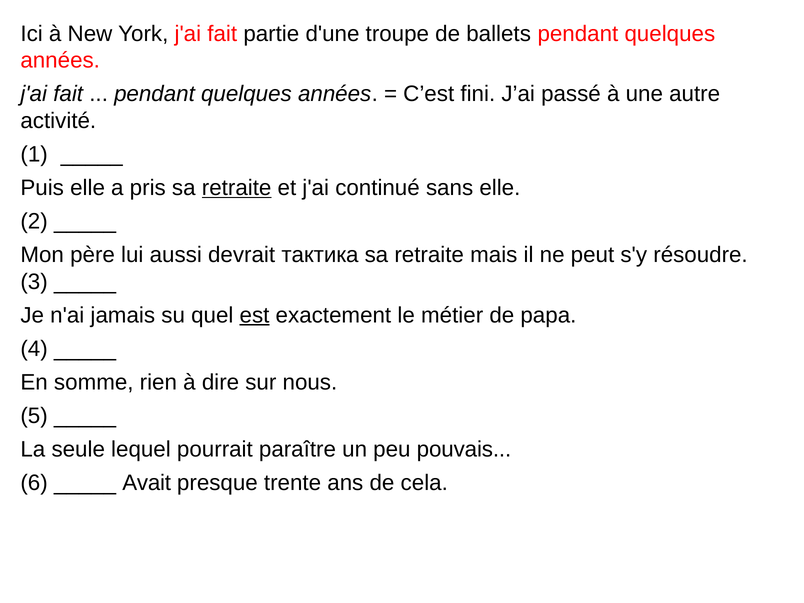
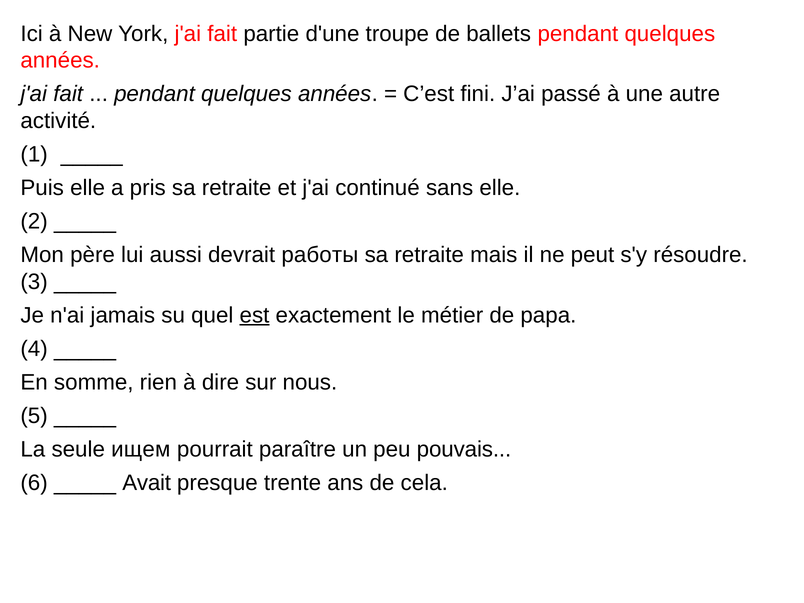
retraite at (237, 188) underline: present -> none
тактика: тактика -> работы
lequel: lequel -> ищем
